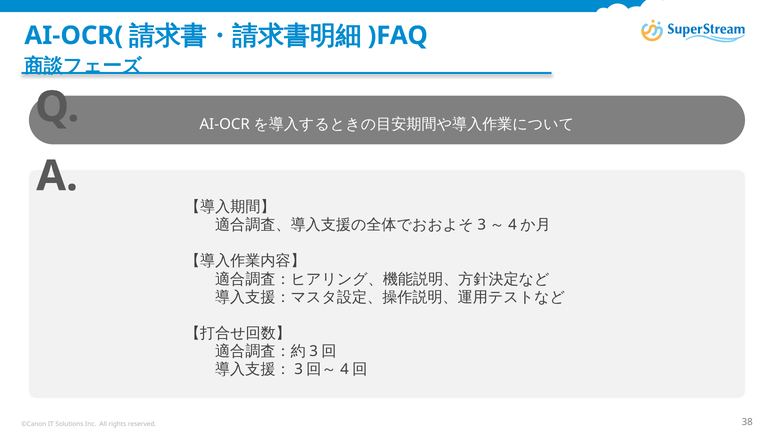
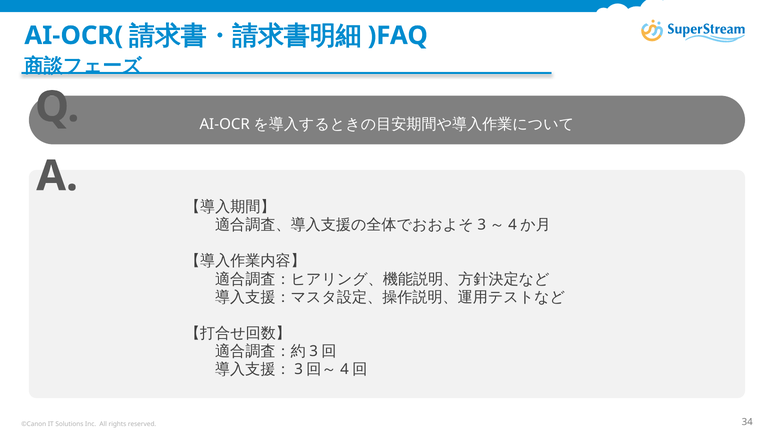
38: 38 -> 34
